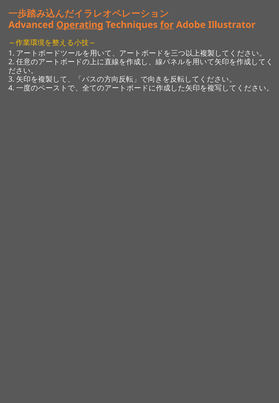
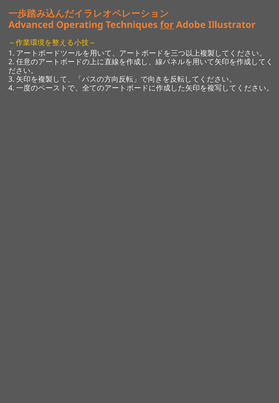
Operating underline: present -> none
